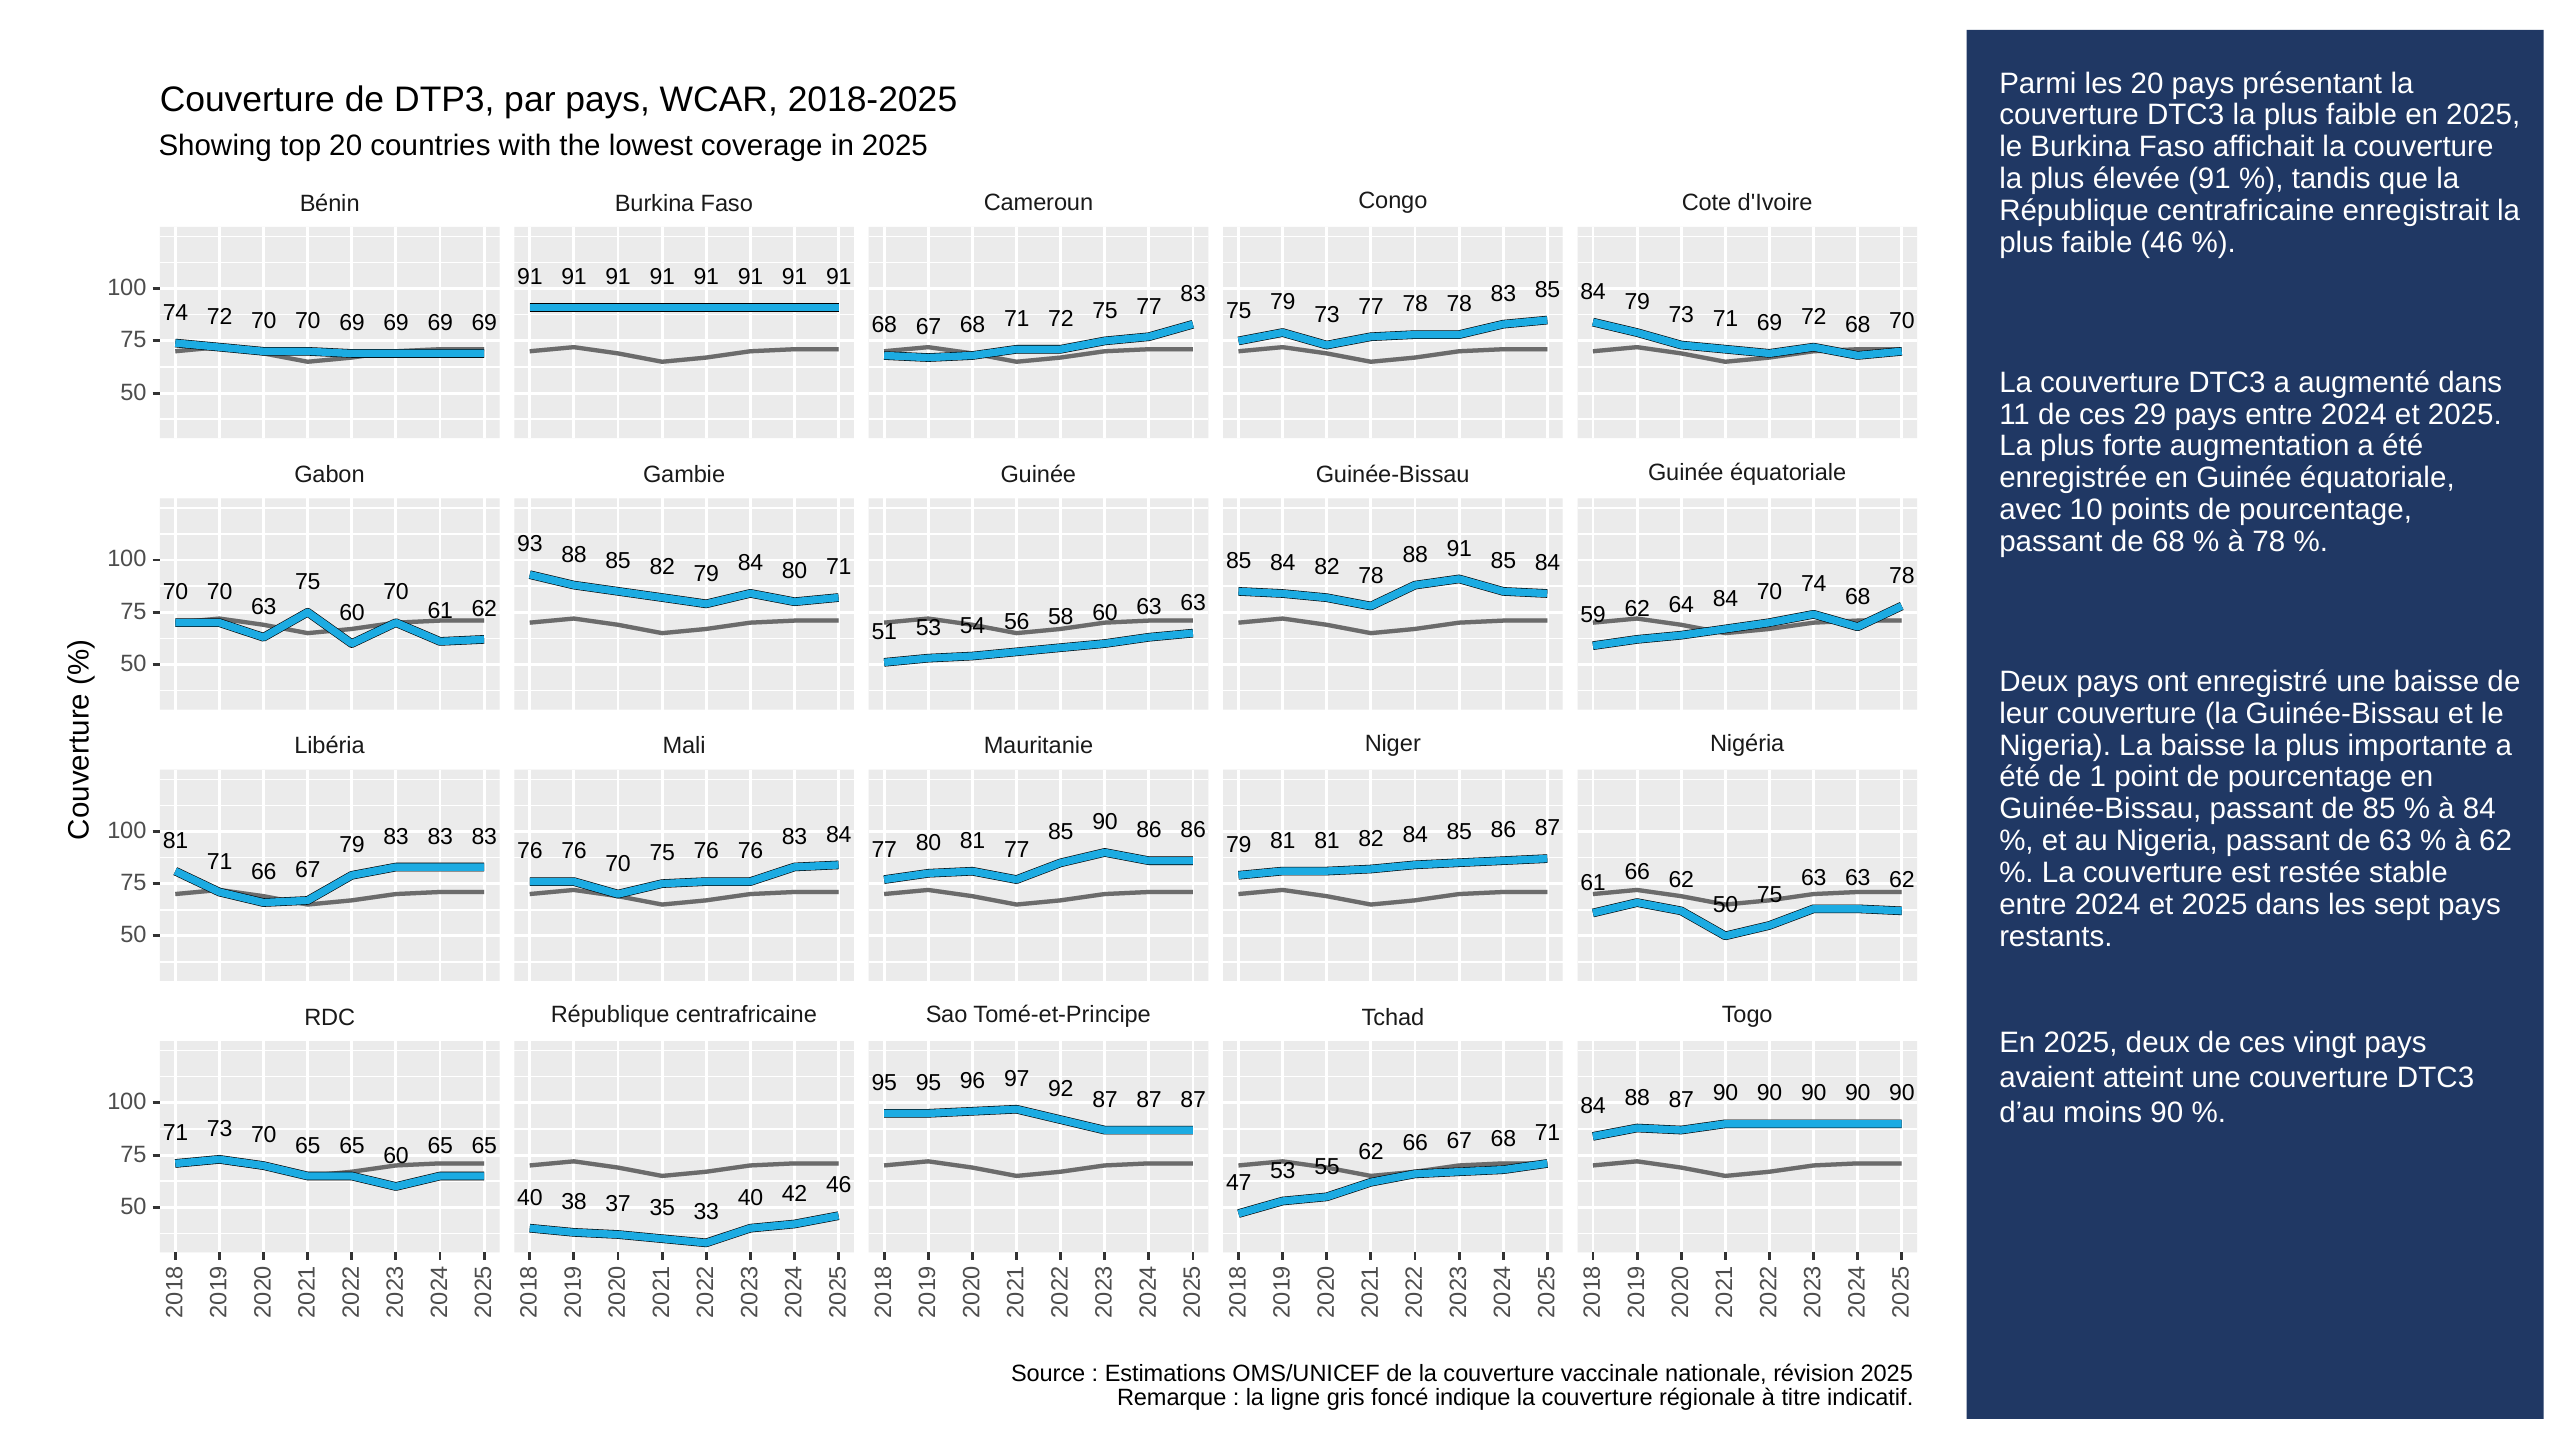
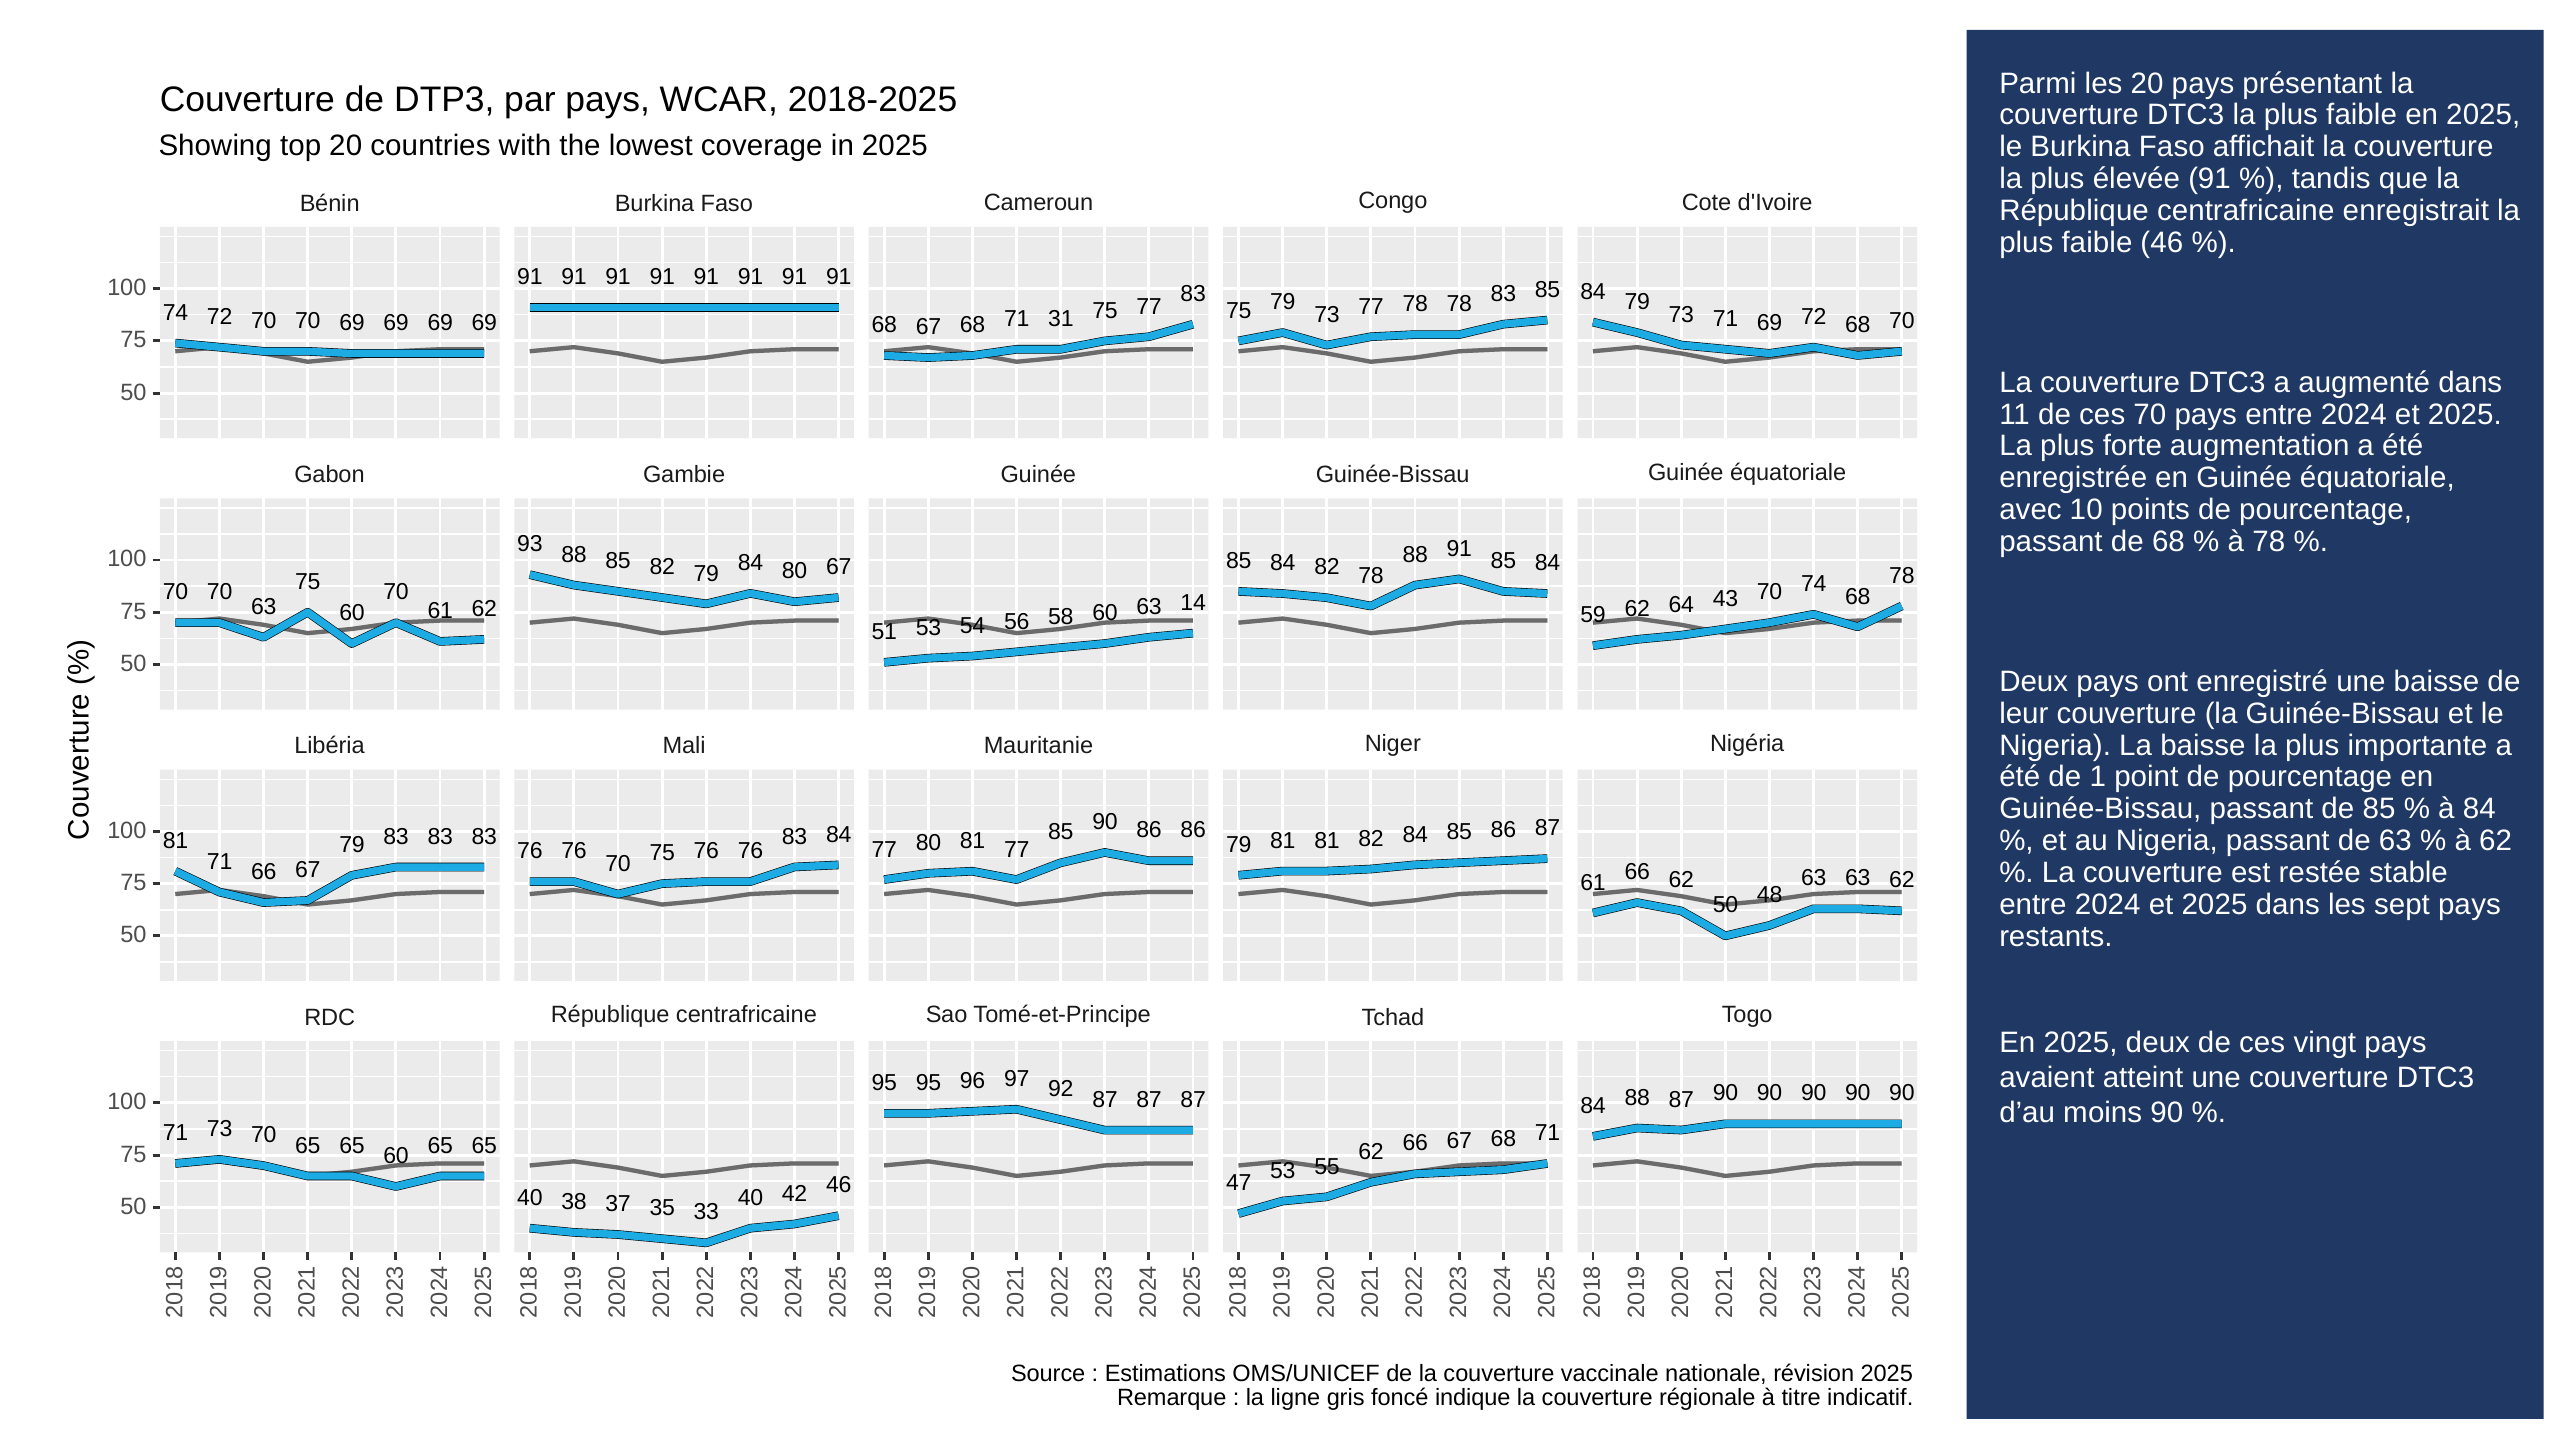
71 72: 72 -> 31
ces 29: 29 -> 70
80 71: 71 -> 67
64 84: 84 -> 43
60 63 63: 63 -> 14
75 at (1770, 895): 75 -> 48
